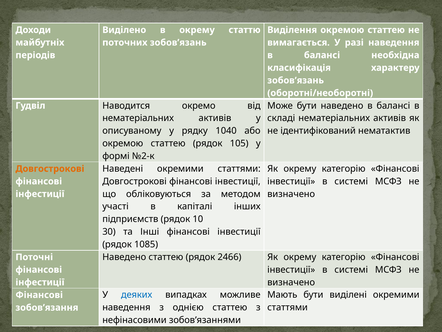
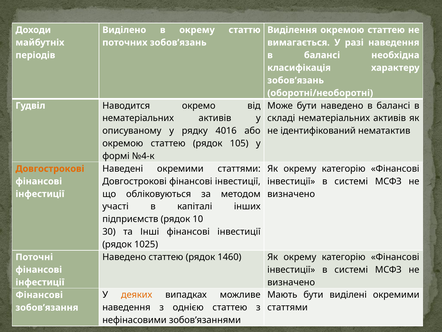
1040: 1040 -> 4016
№2-к: №2-к -> №4-к
1085: 1085 -> 1025
2466: 2466 -> 1460
деяких colour: blue -> orange
